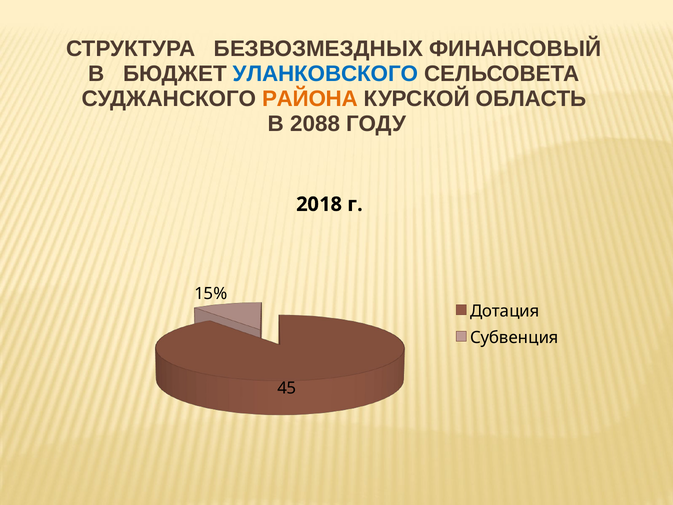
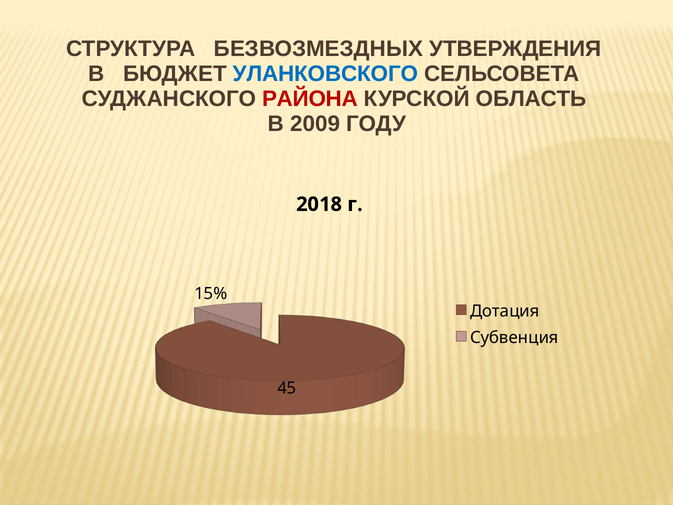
ФИНАНСОВЫЙ: ФИНАНСОВЫЙ -> УТВЕРЖДЕНИЯ
РАЙОНА colour: orange -> red
2088: 2088 -> 2009
